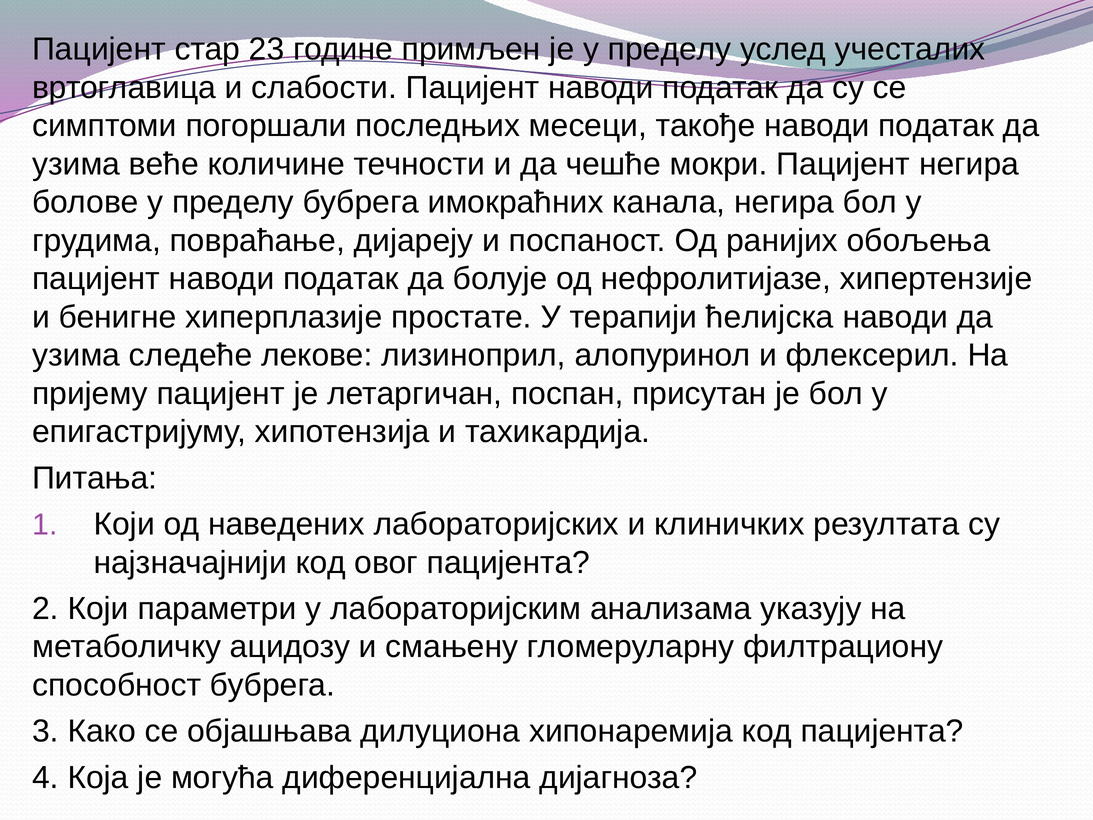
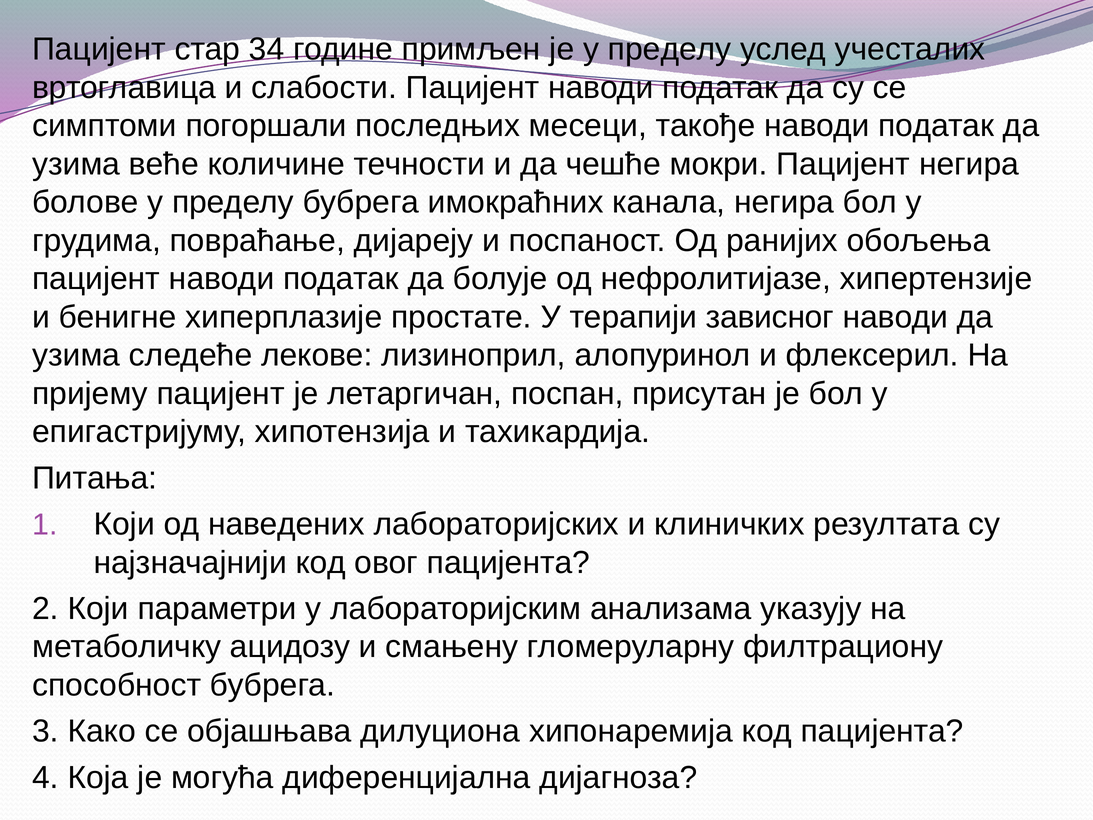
23: 23 -> 34
ћелијска: ћелијска -> зависног
